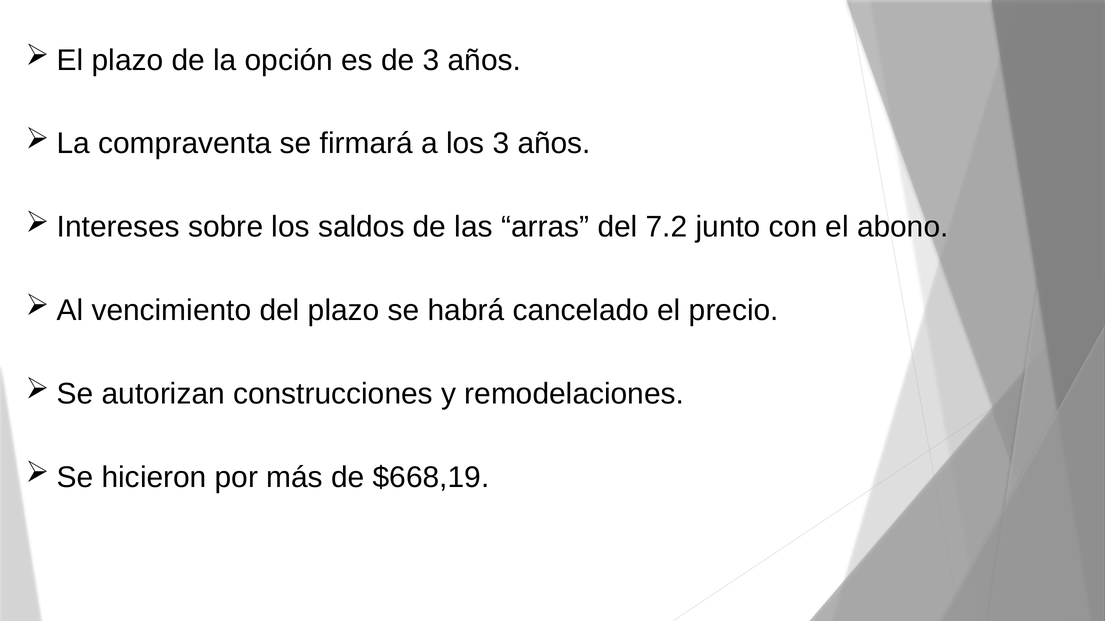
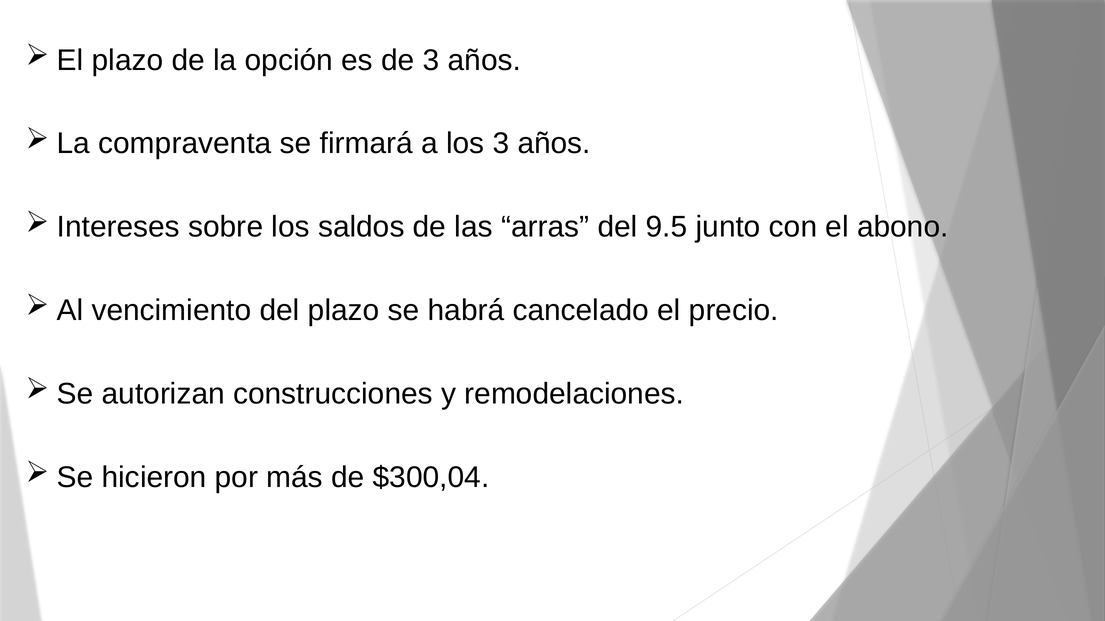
7.2: 7.2 -> 9.5
$668,19: $668,19 -> $300,04
